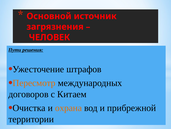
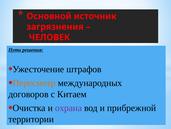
охрана colour: orange -> purple
